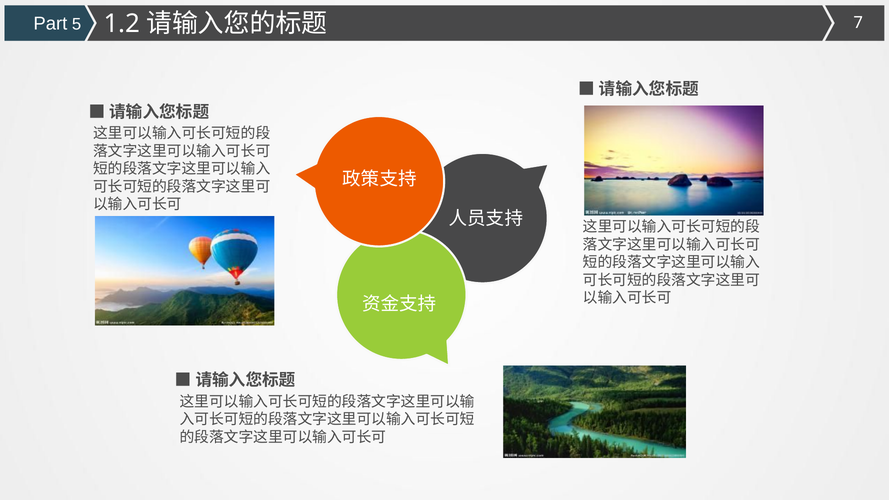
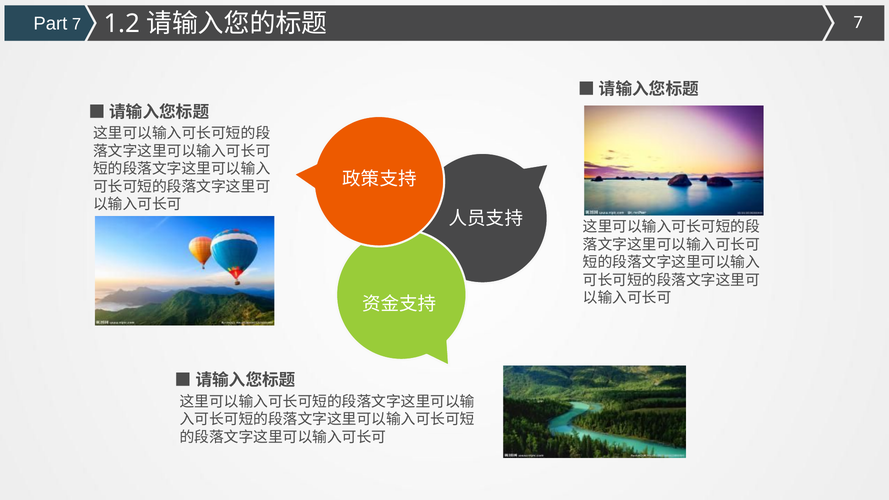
Part 5: 5 -> 7
